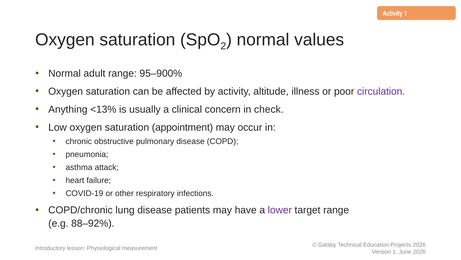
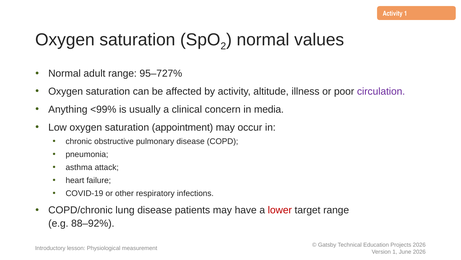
95–900%: 95–900% -> 95–727%
<13%: <13% -> <99%
check: check -> media
lower colour: purple -> red
